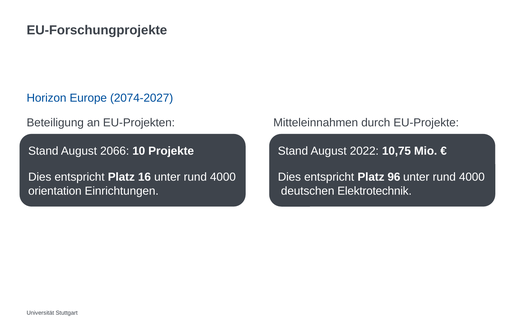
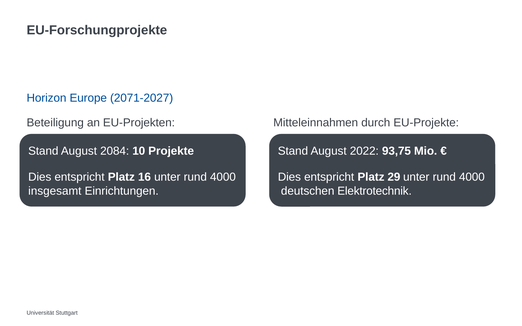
2074-2027: 2074-2027 -> 2071-2027
2066: 2066 -> 2084
10,75: 10,75 -> 93,75
96: 96 -> 29
orientation: orientation -> insgesamt
